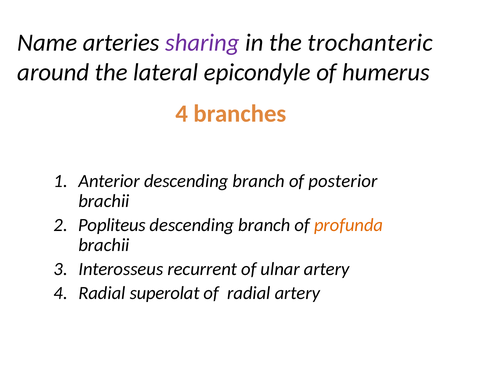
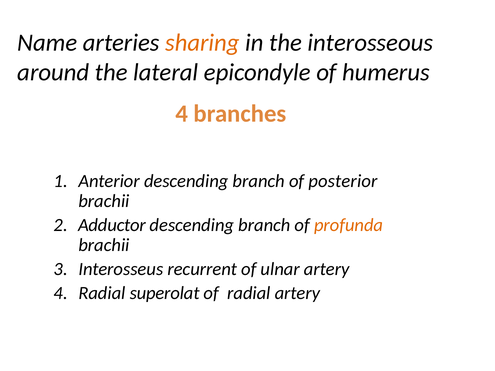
sharing colour: purple -> orange
trochanteric: trochanteric -> interosseous
Popliteus: Popliteus -> Adductor
